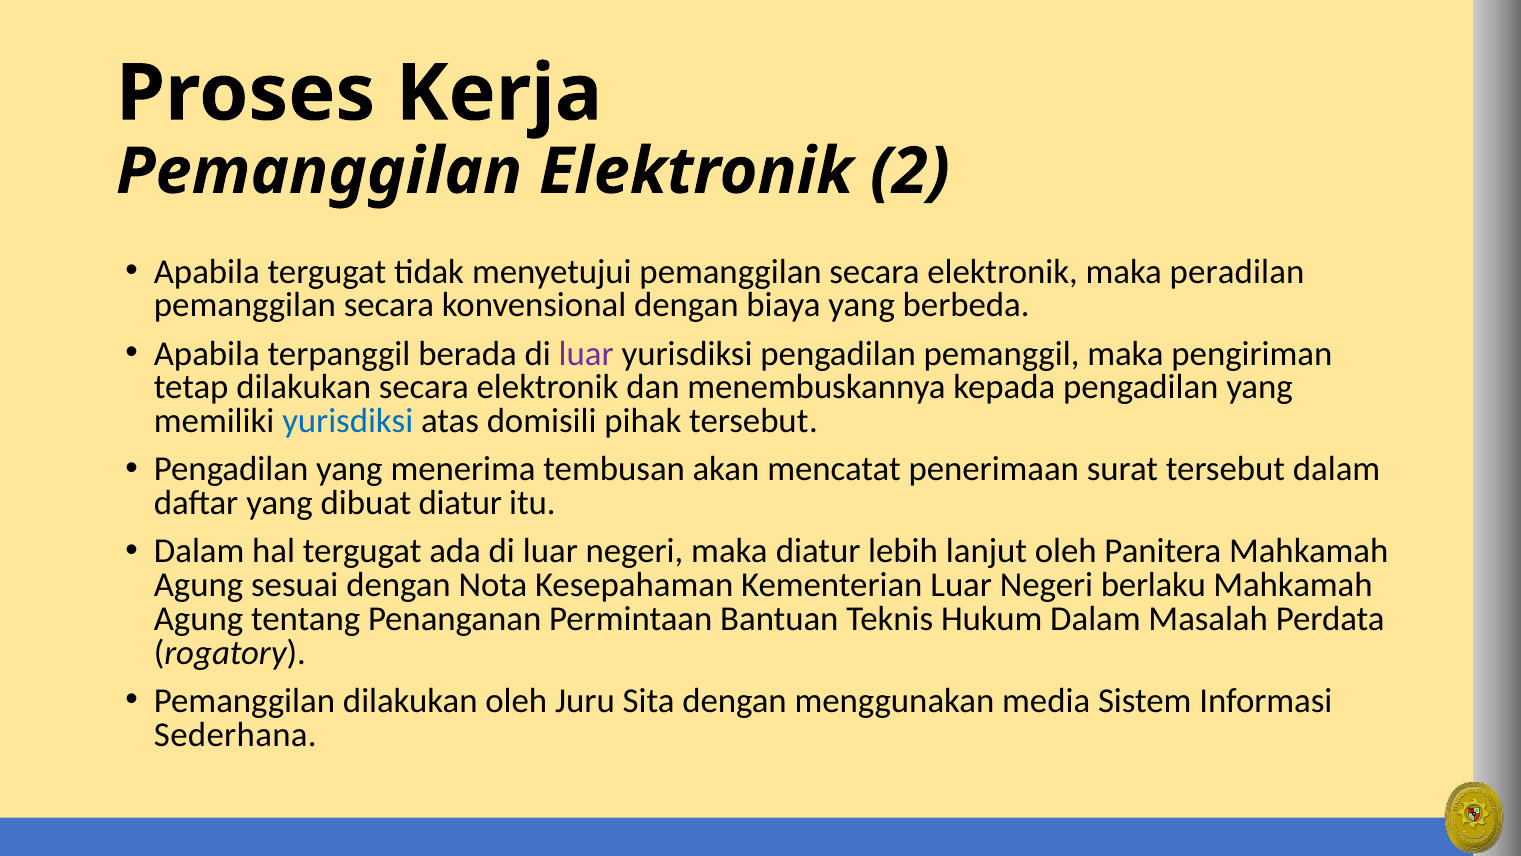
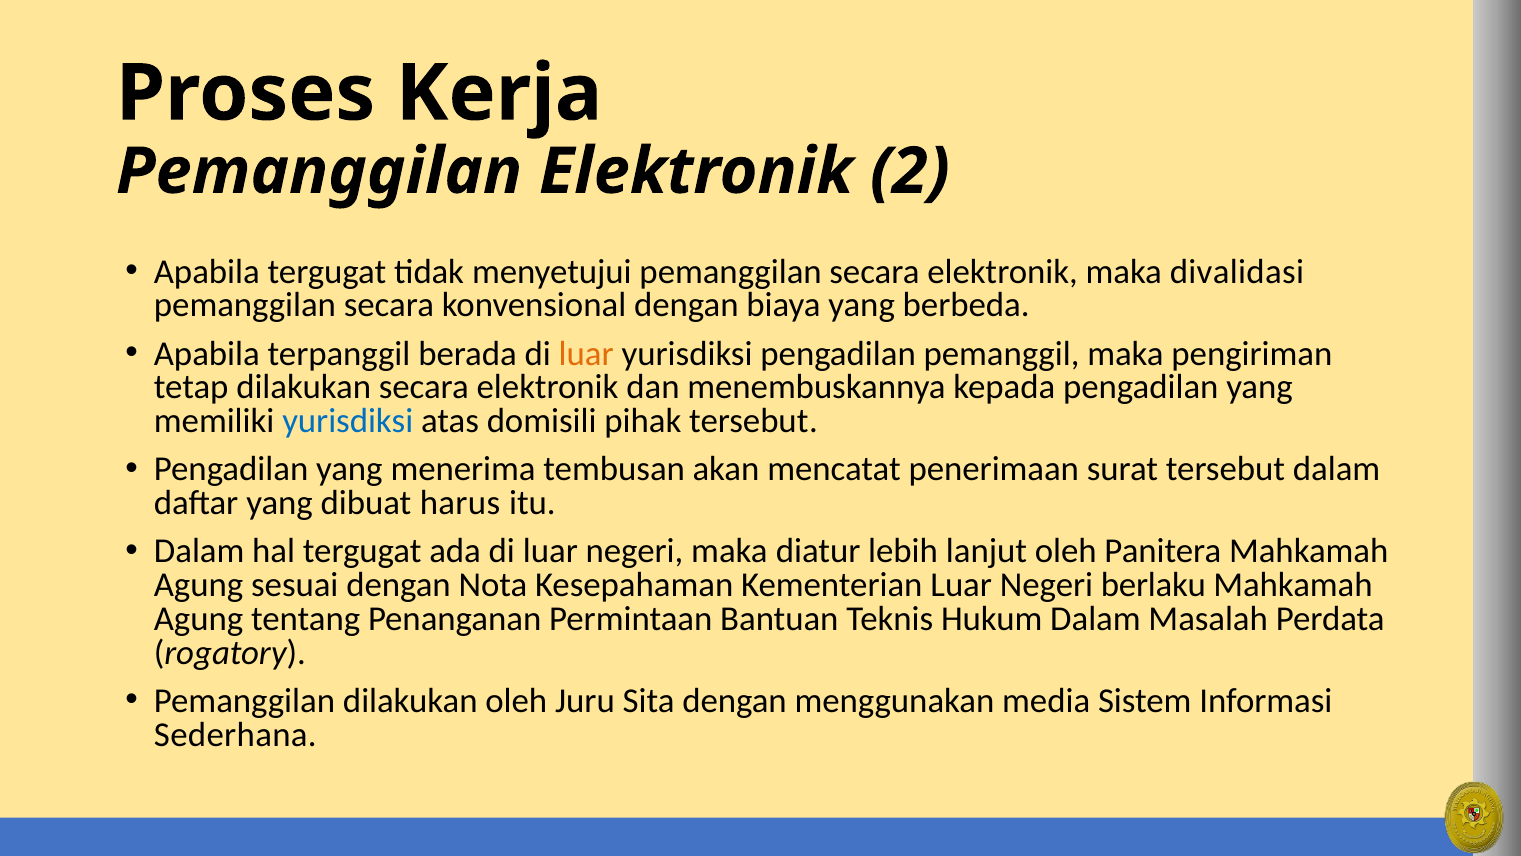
peradilan: peradilan -> divalidasi
luar at (586, 353) colour: purple -> orange
dibuat diatur: diatur -> harus
